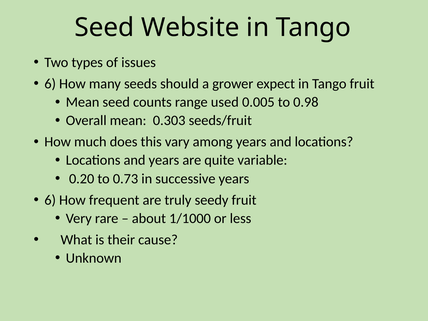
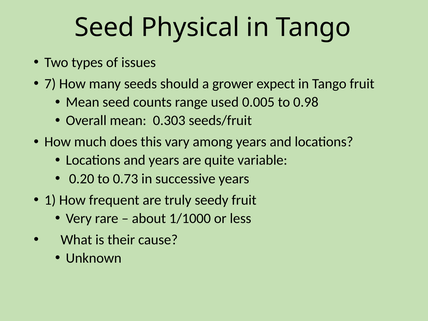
Website: Website -> Physical
6 at (50, 84): 6 -> 7
6 at (50, 200): 6 -> 1
